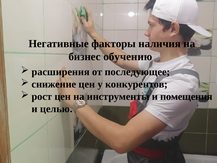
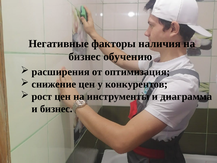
последующее: последующее -> оптимизация
помещения: помещения -> диаграмма
и целью: целью -> бизнес
